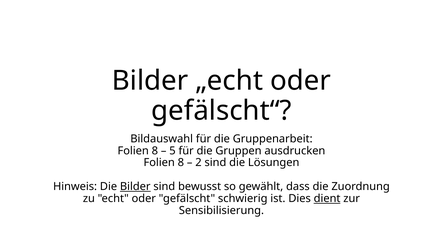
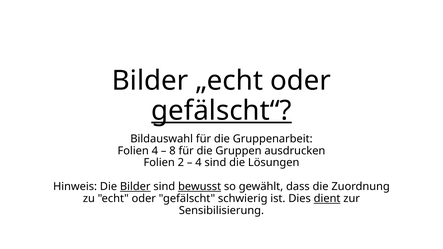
gefälscht“ underline: none -> present
8 at (155, 151): 8 -> 4
5: 5 -> 8
8 at (181, 163): 8 -> 2
2 at (198, 163): 2 -> 4
bewusst underline: none -> present
